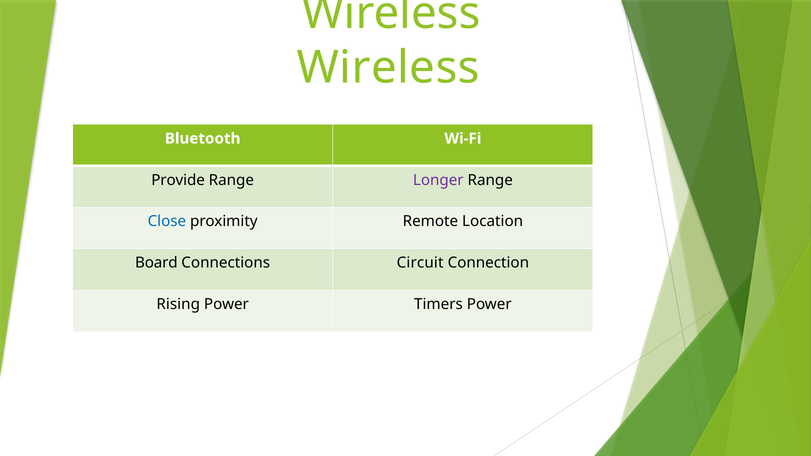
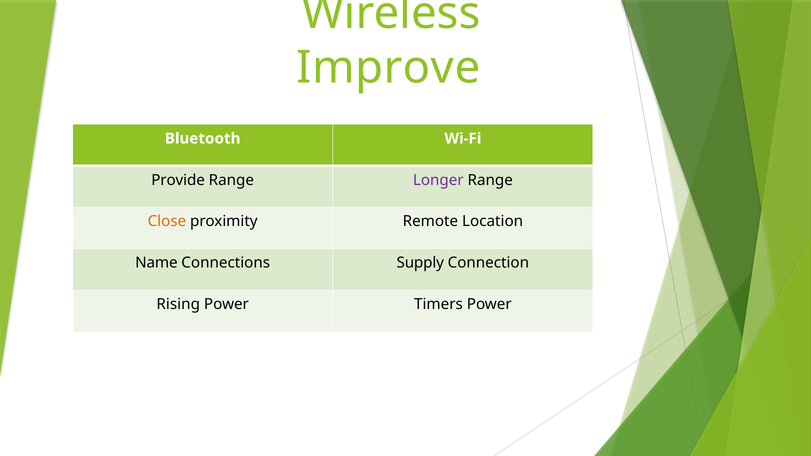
Wireless at (388, 68): Wireless -> Improve
Close colour: blue -> orange
Board: Board -> Name
Circuit: Circuit -> Supply
